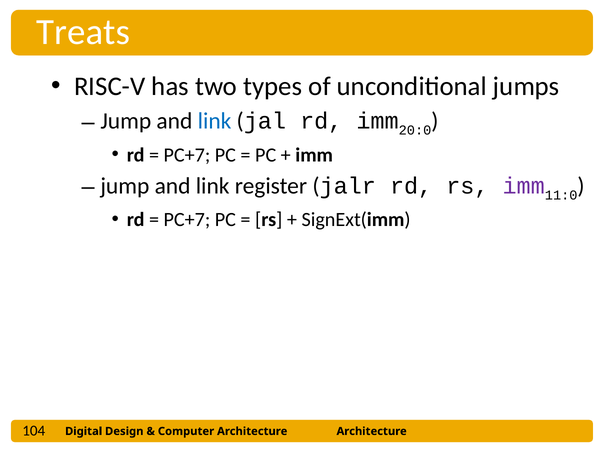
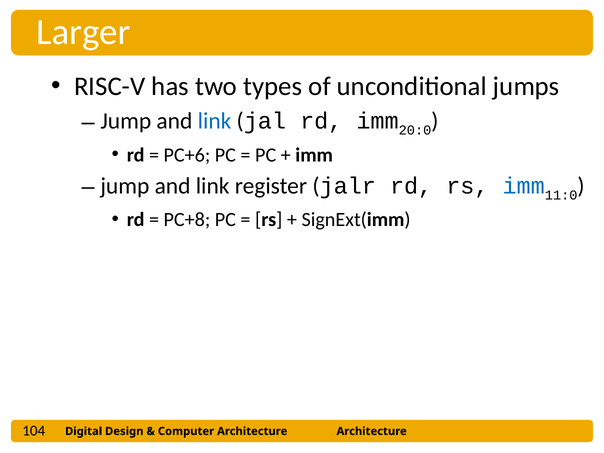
Treats: Treats -> Larger
PC+7 at (187, 155): PC+7 -> PC+6
imm at (524, 186) colour: purple -> blue
PC+7 at (187, 220): PC+7 -> PC+8
